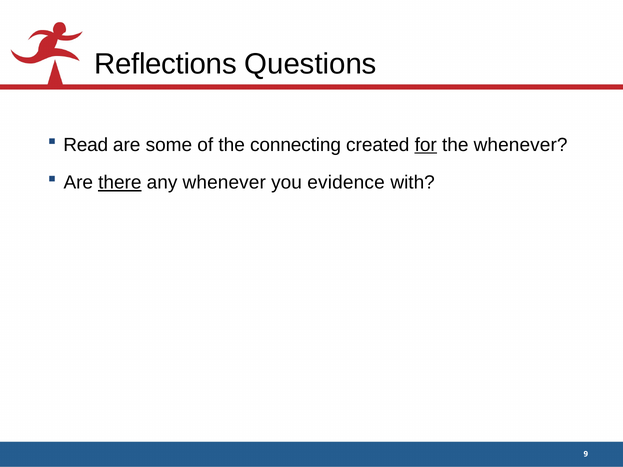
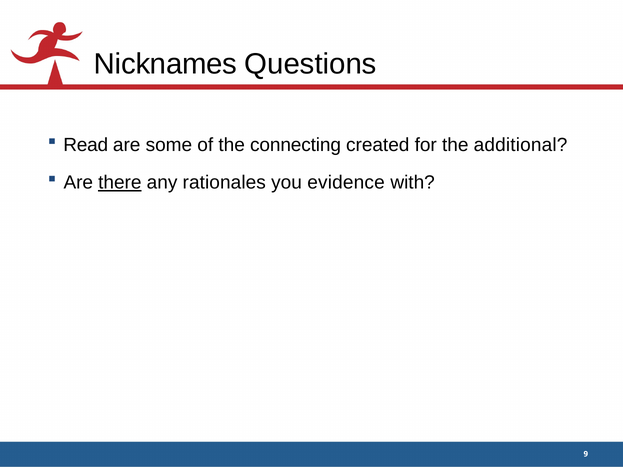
Reflections: Reflections -> Nicknames
for underline: present -> none
the whenever: whenever -> additional
any whenever: whenever -> rationales
